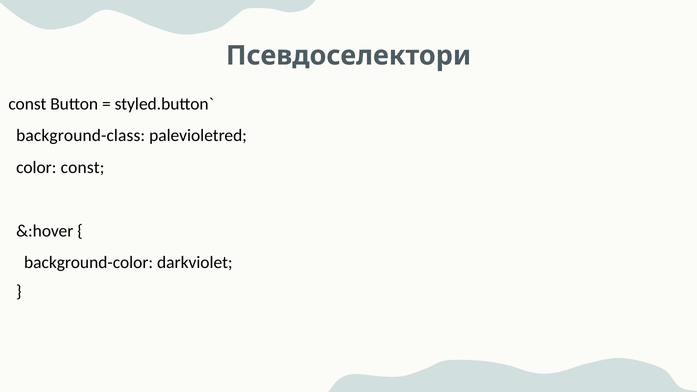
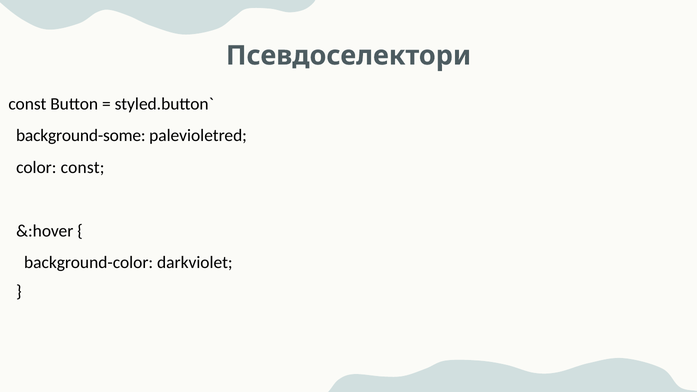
background-class: background-class -> background-some
